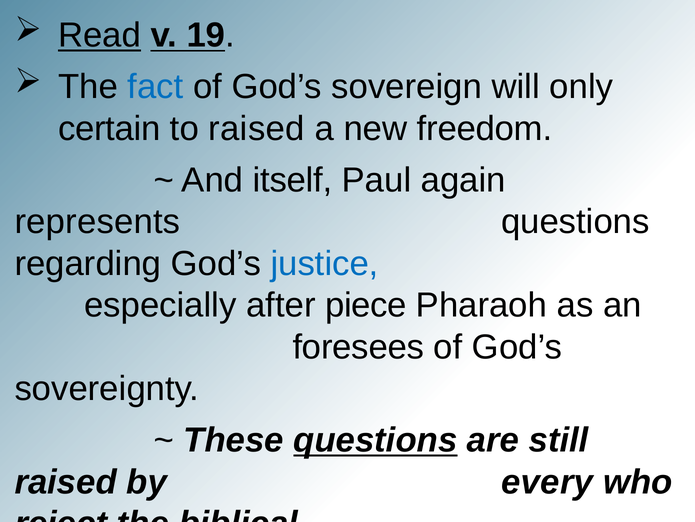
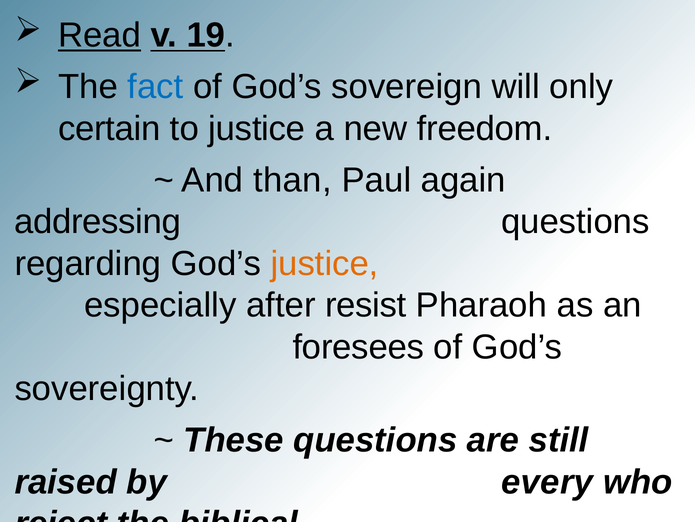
to raised: raised -> justice
itself: itself -> than
represents: represents -> addressing
justice at (325, 263) colour: blue -> orange
piece: piece -> resist
questions at (375, 440) underline: present -> none
